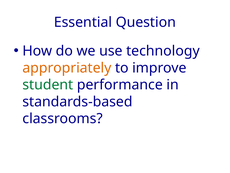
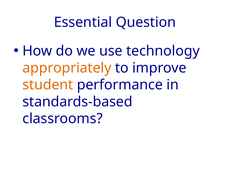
student colour: green -> orange
